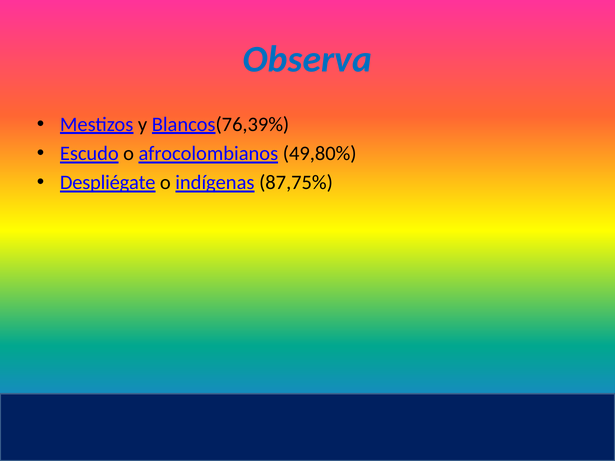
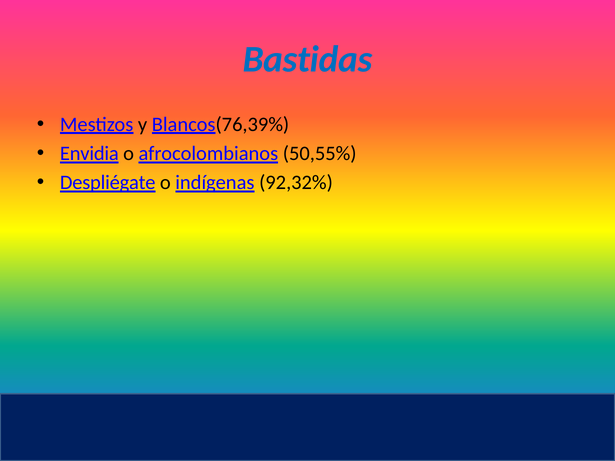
Observa: Observa -> Bastidas
Escudo: Escudo -> Envidia
49,80%: 49,80% -> 50,55%
87,75%: 87,75% -> 92,32%
